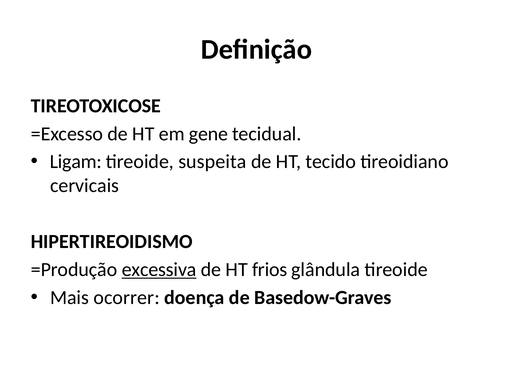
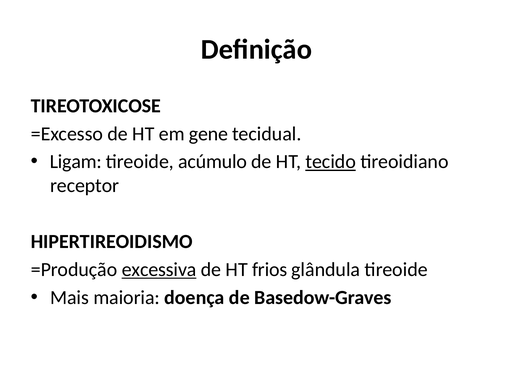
suspeita: suspeita -> acúmulo
tecido underline: none -> present
cervicais: cervicais -> receptor
ocorrer: ocorrer -> maioria
